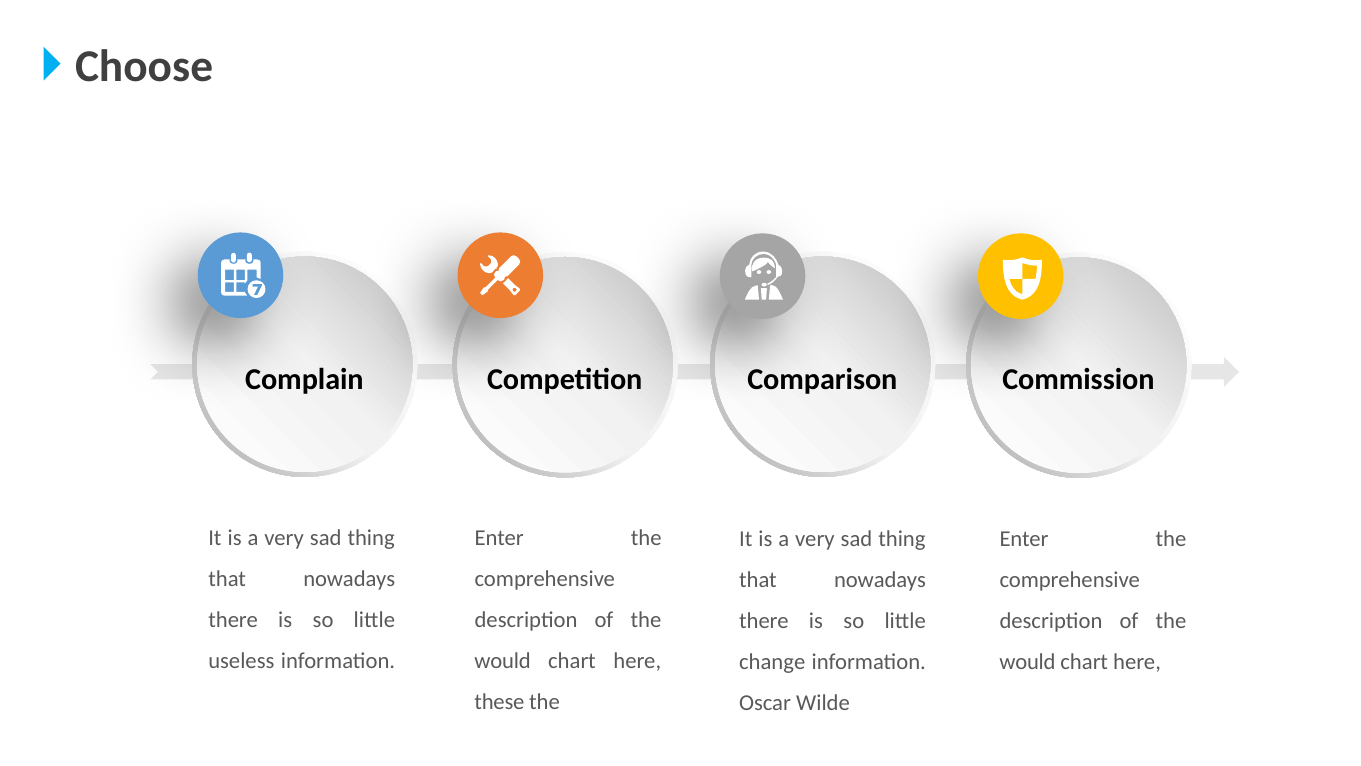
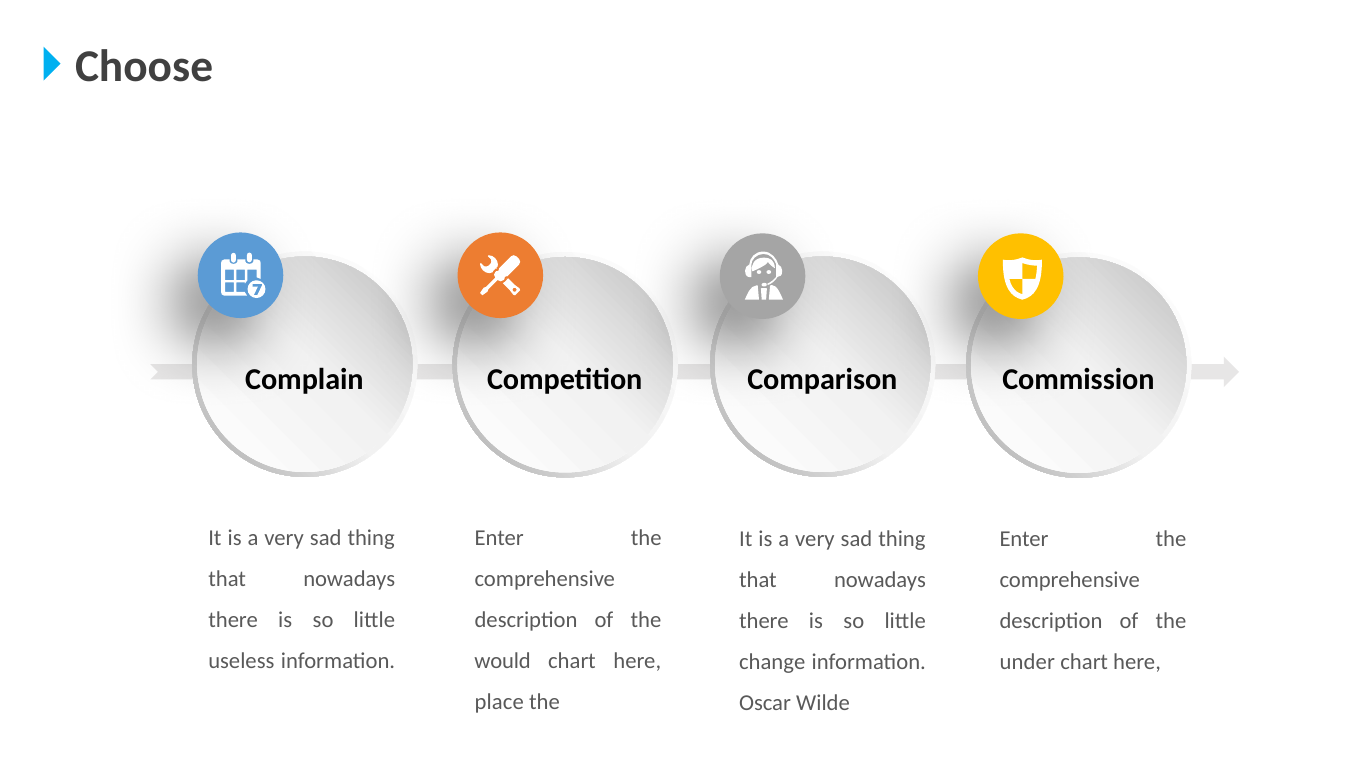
would at (1027, 662): would -> under
these: these -> place
